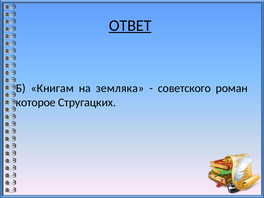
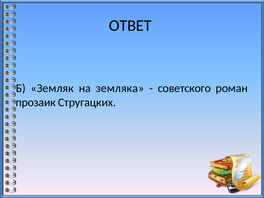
ОТВЕТ underline: present -> none
Книгам: Книгам -> Земляк
которое: которое -> прозаик
